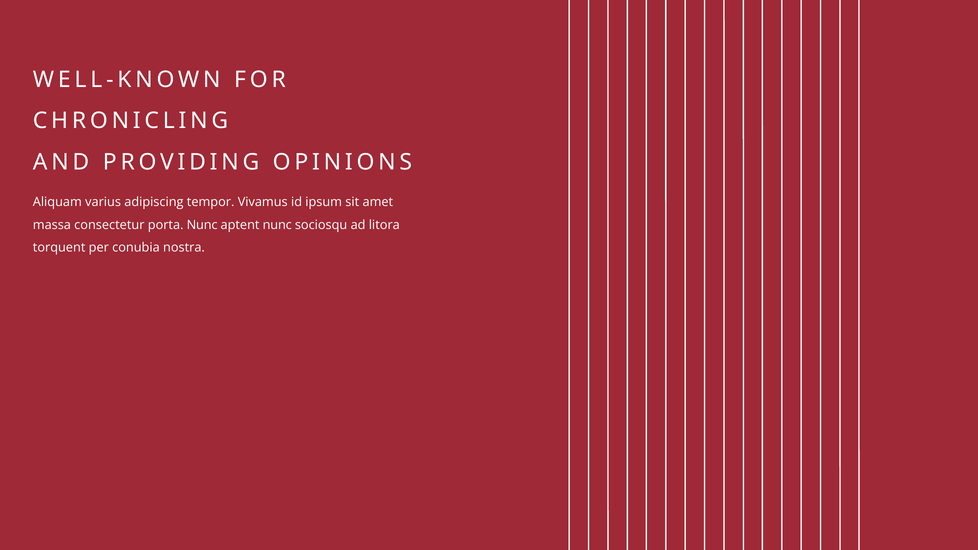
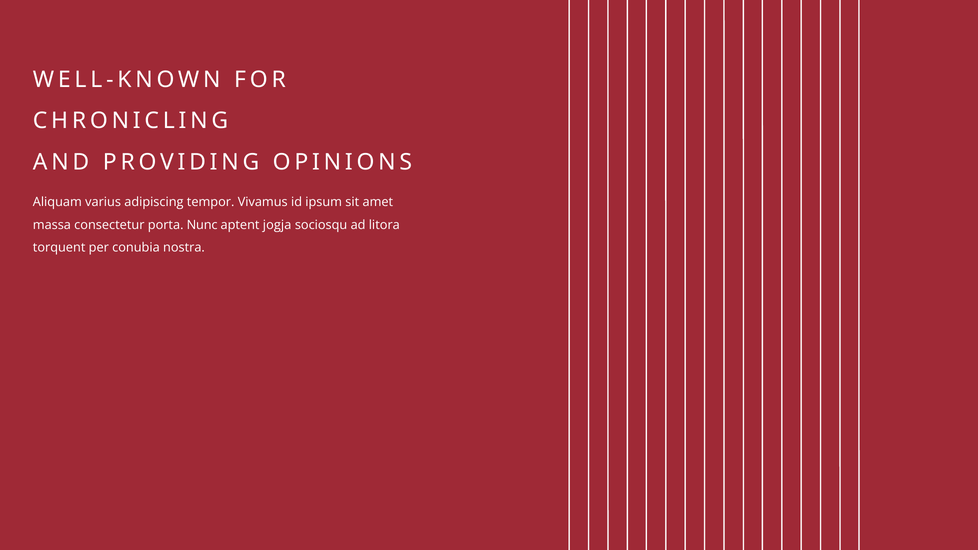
aptent nunc: nunc -> jogja
